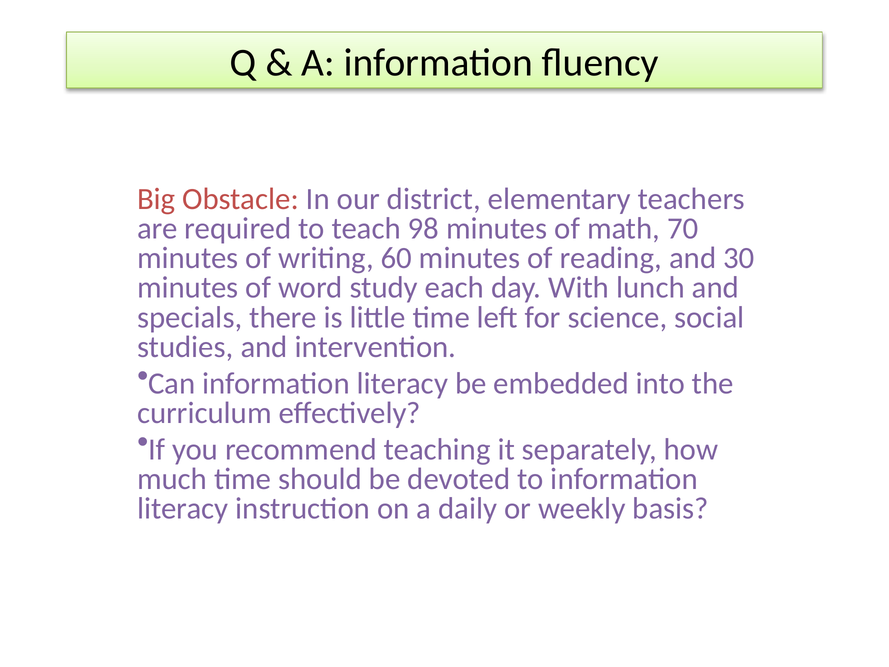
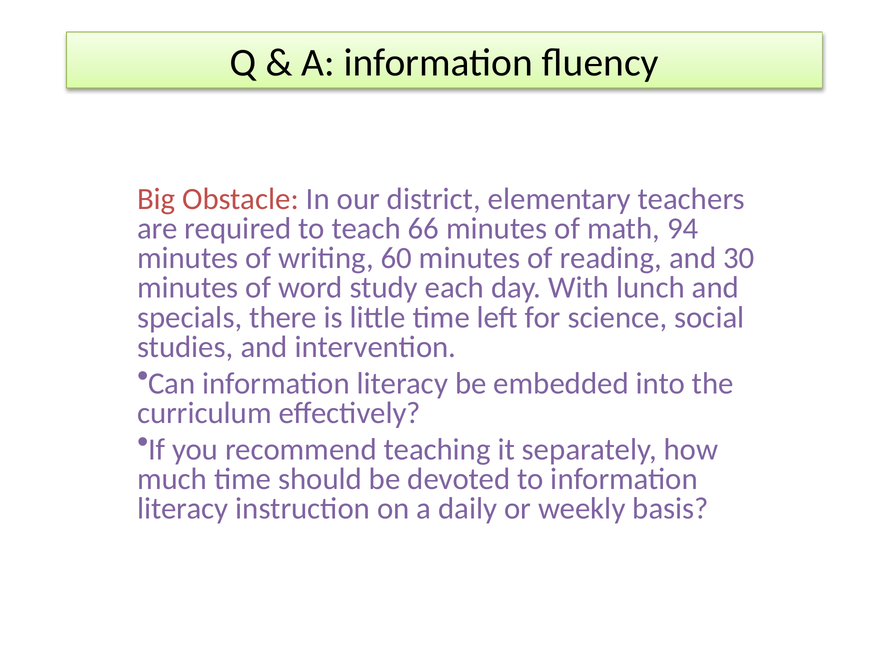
98: 98 -> 66
70: 70 -> 94
